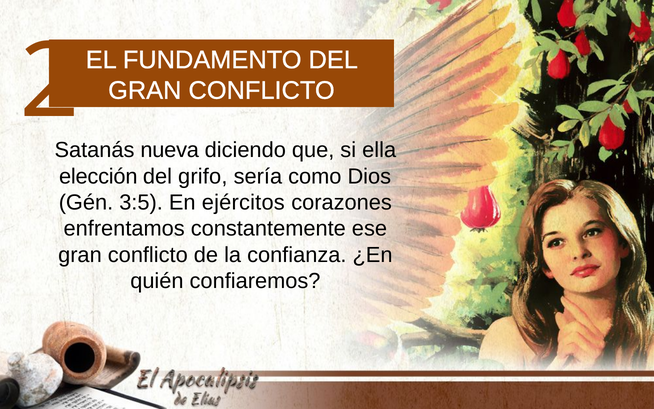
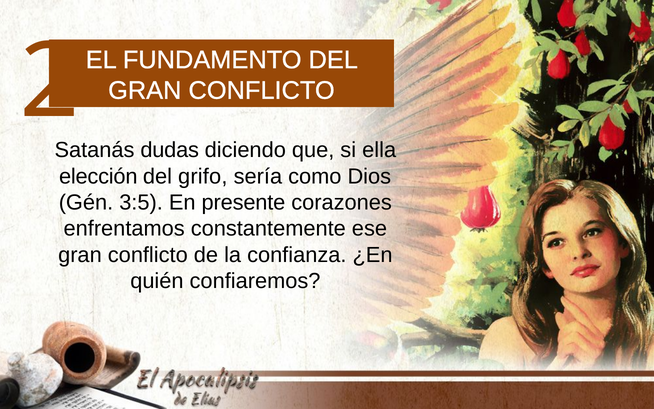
nueva: nueva -> dudas
ejércitos: ejércitos -> presente
